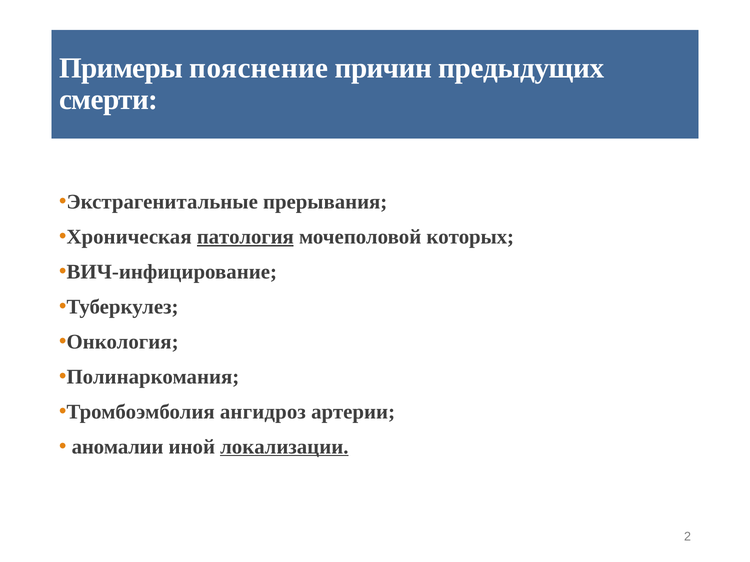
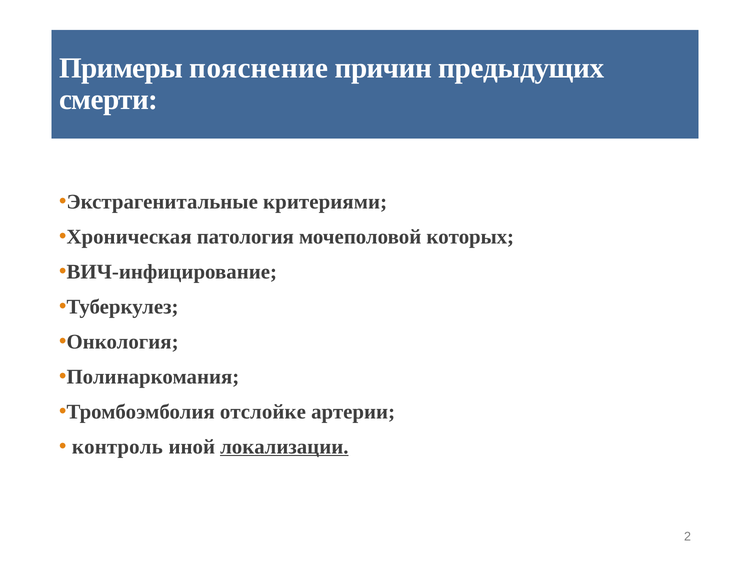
прерывания: прерывания -> критериями
патология underline: present -> none
ангидроз: ангидроз -> отслойке
аномалии: аномалии -> контроль
